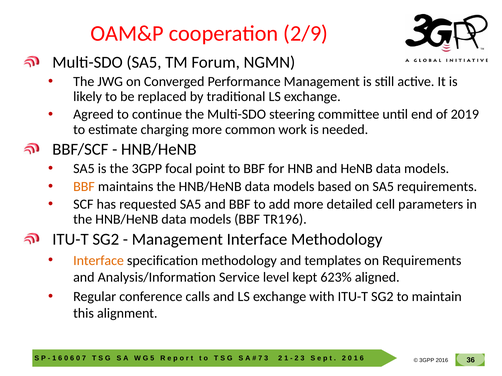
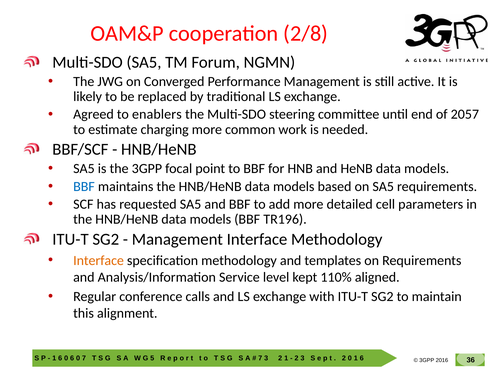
2/9: 2/9 -> 2/8
continue: continue -> enablers
2019: 2019 -> 2057
BBF at (84, 187) colour: orange -> blue
623%: 623% -> 110%
